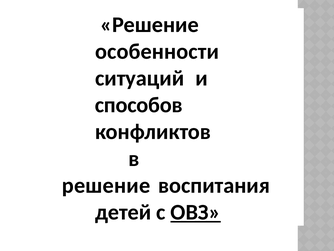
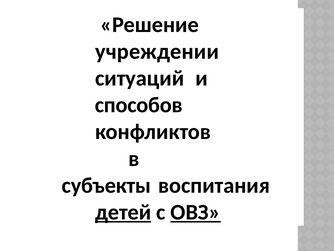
особенности: особенности -> учреждении
решение at (106, 185): решение -> субъекты
детей underline: none -> present
